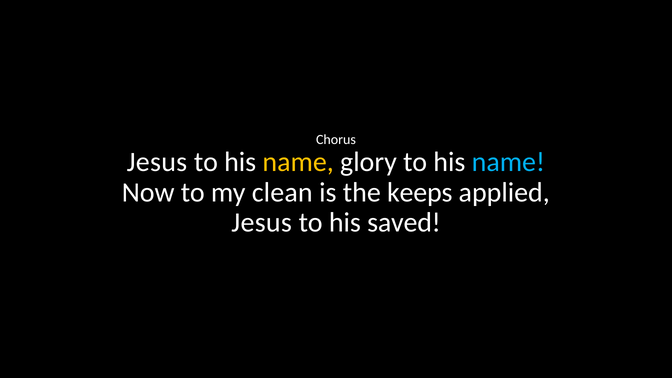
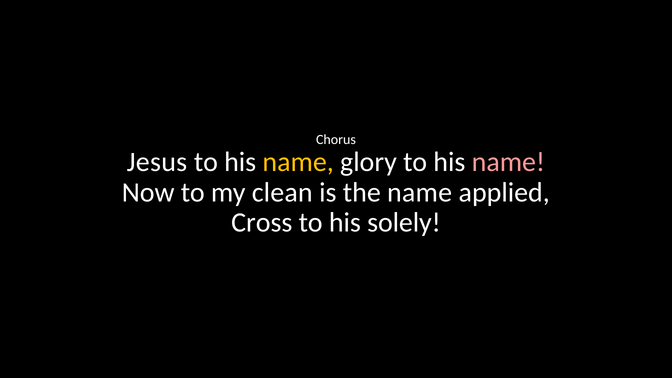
name at (508, 162) colour: light blue -> pink
the keeps: keeps -> name
Jesus at (262, 223): Jesus -> Cross
saved: saved -> solely
